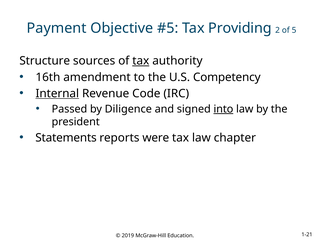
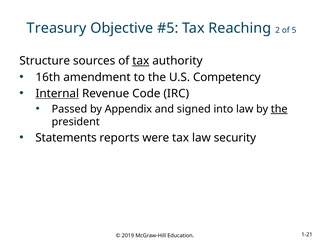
Payment: Payment -> Treasury
Providing: Providing -> Reaching
Diligence: Diligence -> Appendix
into underline: present -> none
the at (279, 109) underline: none -> present
chapter: chapter -> security
